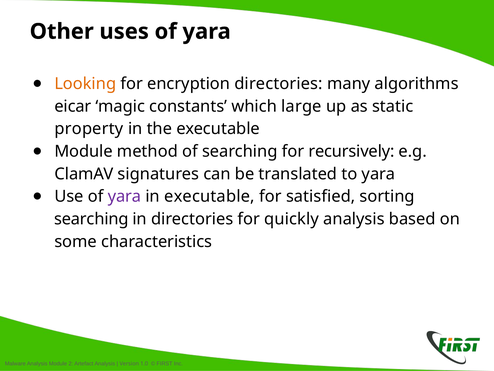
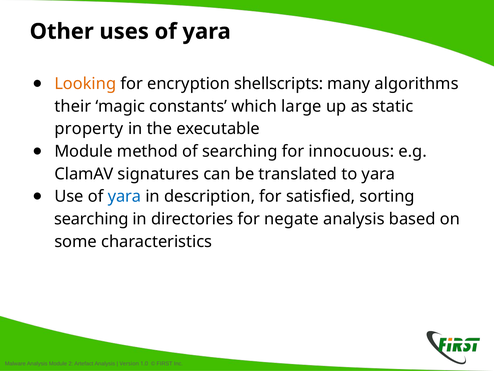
encryption directories: directories -> shellscripts
eicar: eicar -> their
recursively: recursively -> innocuous
yara at (124, 196) colour: purple -> blue
in executable: executable -> description
quickly: quickly -> negate
